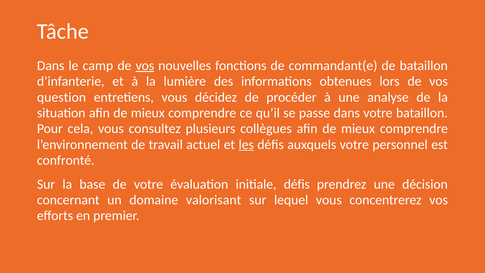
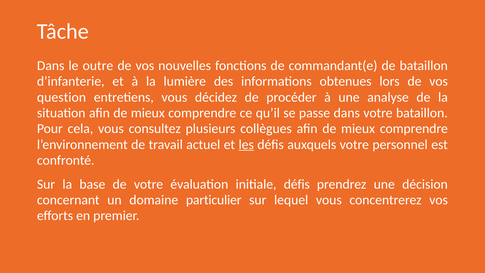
camp: camp -> outre
vos at (145, 66) underline: present -> none
valorisant: valorisant -> particulier
